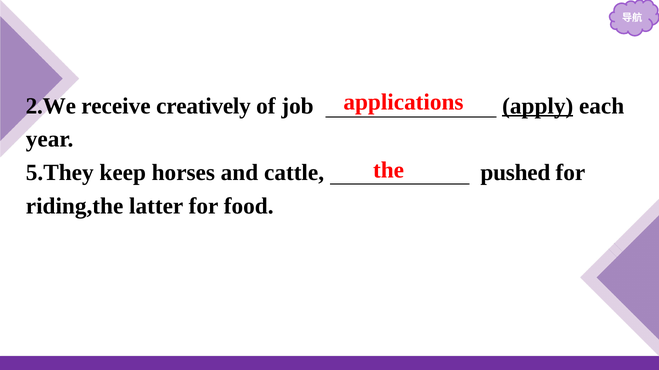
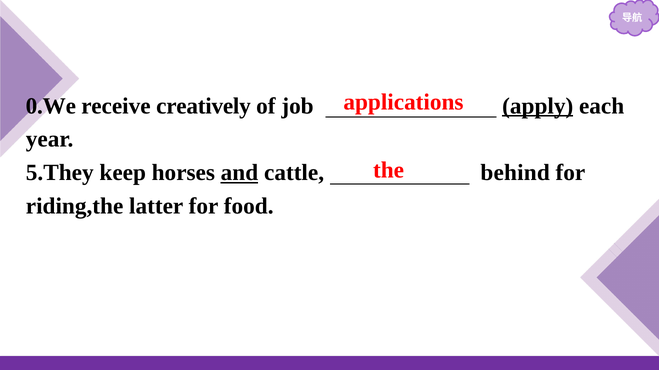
2.We: 2.We -> 0.We
and underline: none -> present
pushed: pushed -> behind
